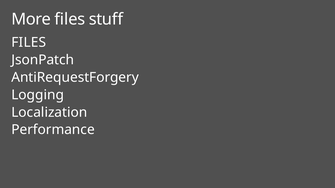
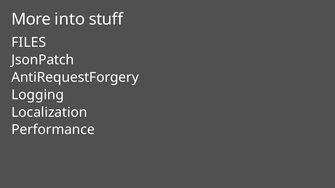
More files: files -> into
